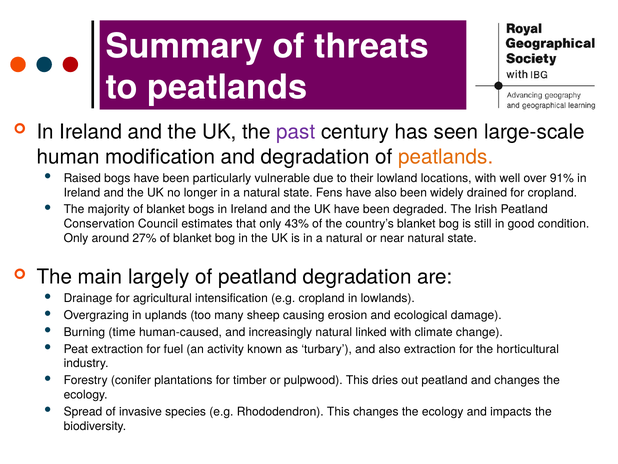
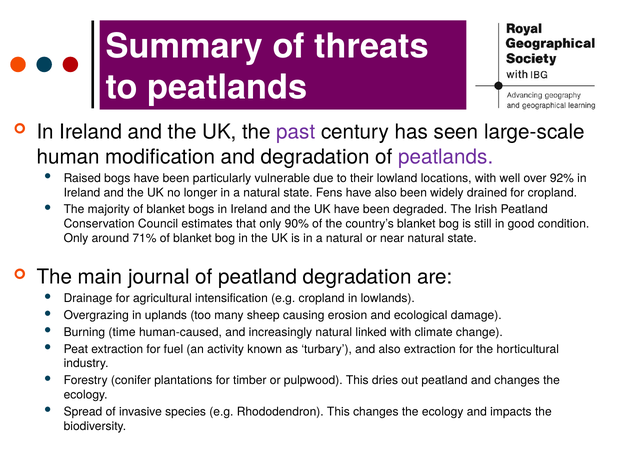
peatlands at (446, 157) colour: orange -> purple
91%: 91% -> 92%
43%: 43% -> 90%
27%: 27% -> 71%
largely: largely -> journal
